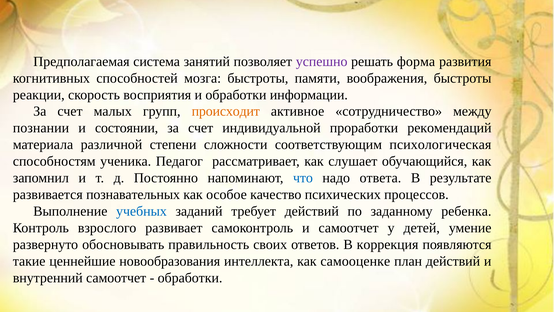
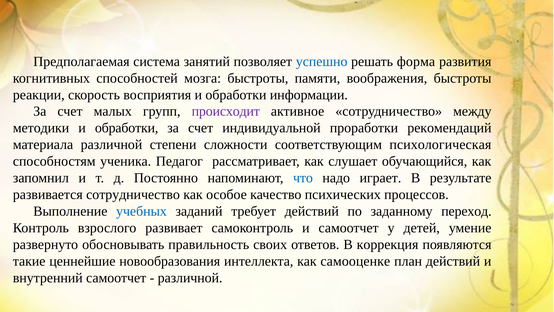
успешно colour: purple -> blue
происходит colour: orange -> purple
познании: познании -> методики
состоянии at (127, 128): состоянии -> обработки
ответа: ответа -> играет
развивается познавательных: познавательных -> сотрудничество
ребенка: ребенка -> переход
обработки at (190, 277): обработки -> различной
